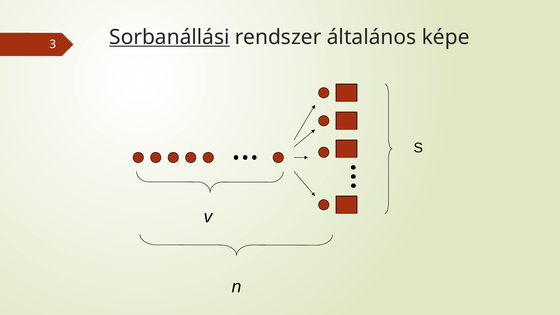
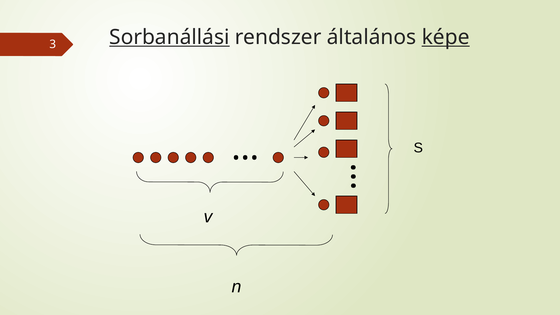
képe underline: none -> present
